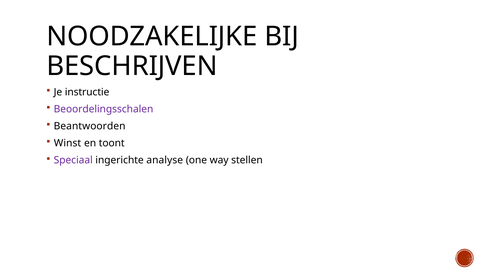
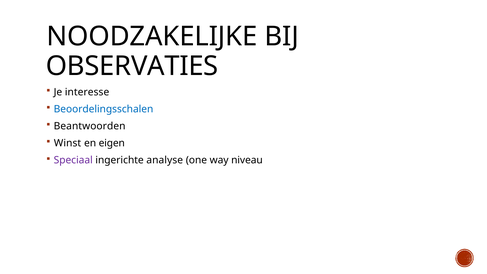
BESCHRIJVEN: BESCHRIJVEN -> OBSERVATIES
instructie: instructie -> interesse
Beoordelingsschalen colour: purple -> blue
toont: toont -> eigen
stellen: stellen -> niveau
